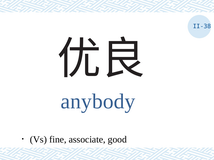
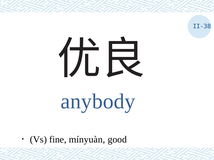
associate: associate -> mínyuàn
